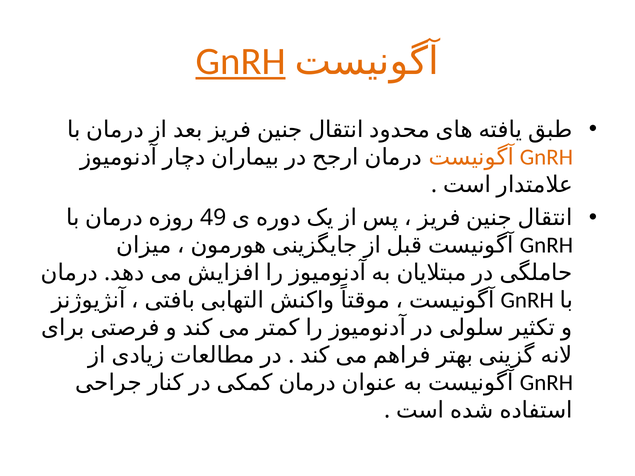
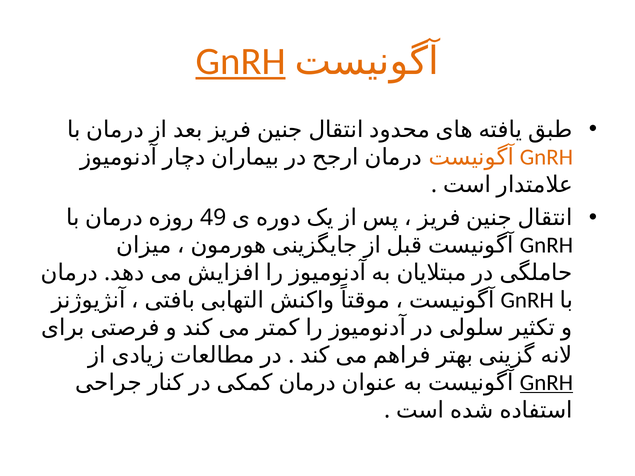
GnRH at (546, 383) underline: none -> present
